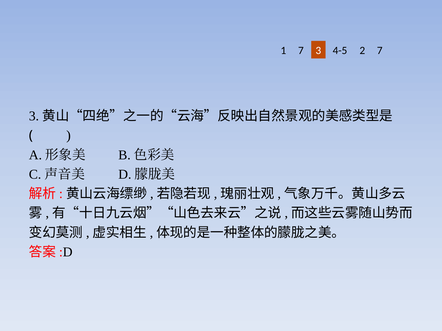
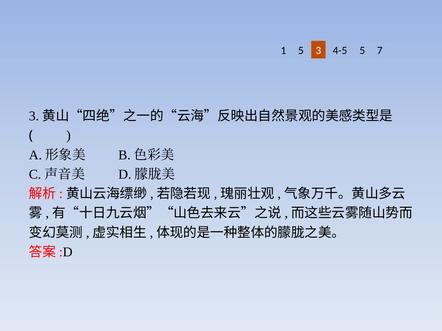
1 7: 7 -> 5
4-5 2: 2 -> 5
